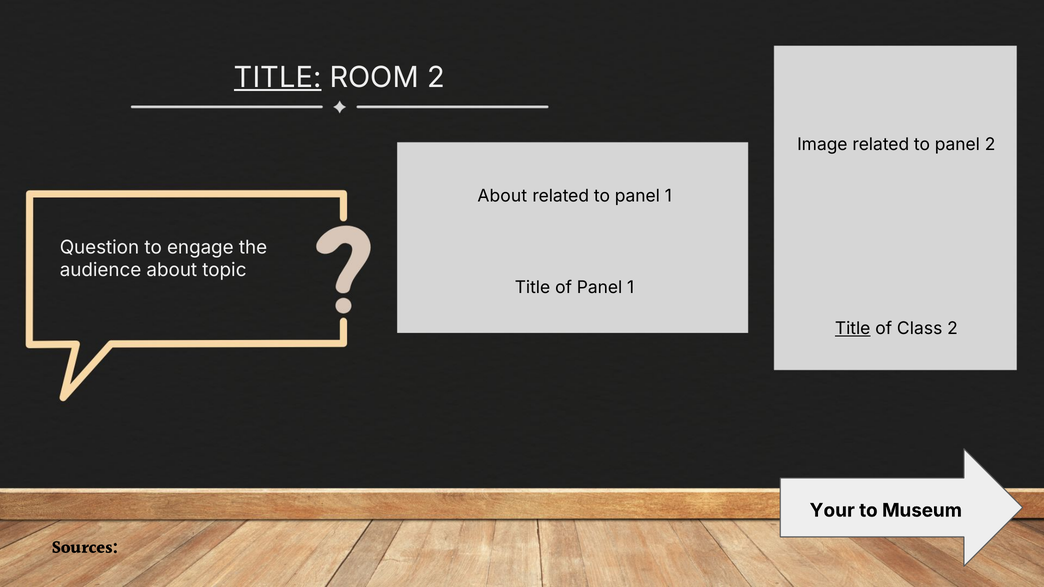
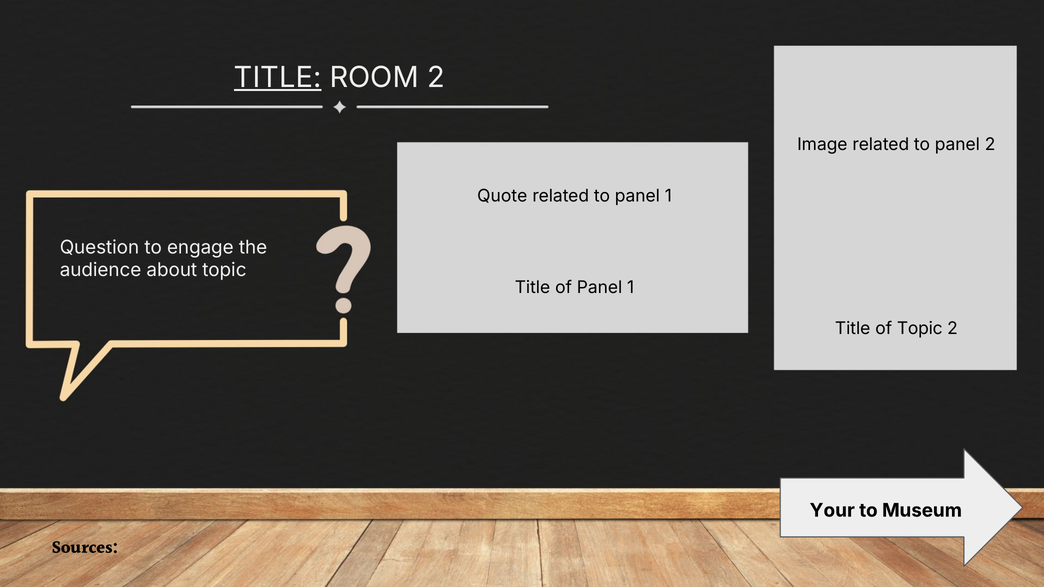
About at (502, 196): About -> Quote
Title at (853, 329) underline: present -> none
of Class: Class -> Topic
